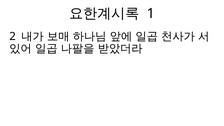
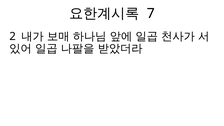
1: 1 -> 7
